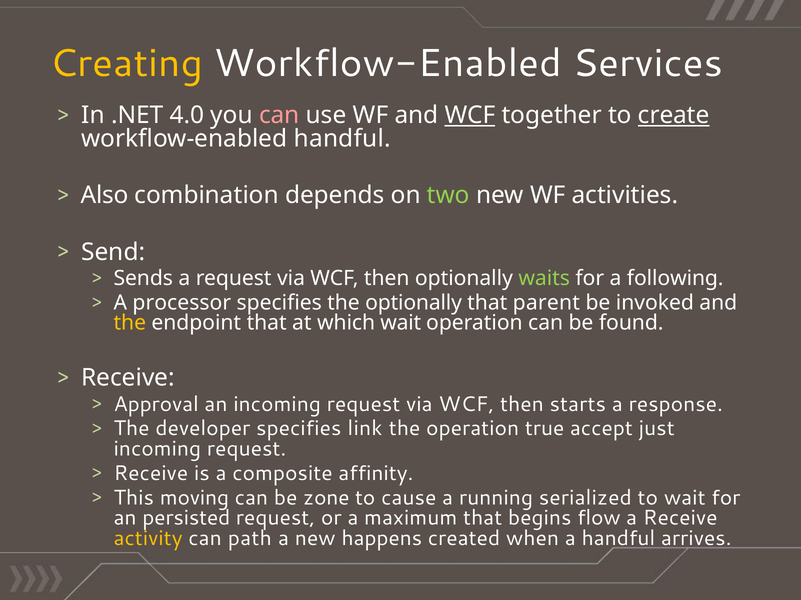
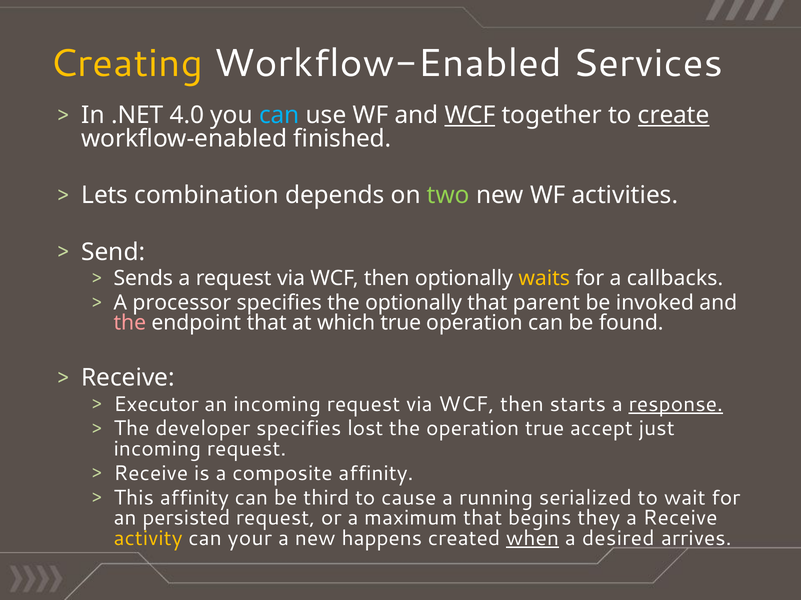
can at (279, 115) colour: pink -> light blue
workflow-enabled handful: handful -> finished
Also: Also -> Lets
waits colour: light green -> yellow
following: following -> callbacks
the at (130, 323) colour: yellow -> pink
which wait: wait -> true
Approval: Approval -> Executor
response underline: none -> present
link: link -> lost
This moving: moving -> affinity
zone: zone -> third
flow: flow -> they
path: path -> your
when underline: none -> present
a handful: handful -> desired
